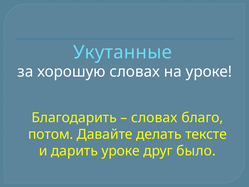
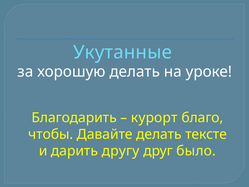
хорошую словах: словах -> делать
словах at (154, 118): словах -> курорт
потом: потом -> чтобы
дарить уроке: уроке -> другу
